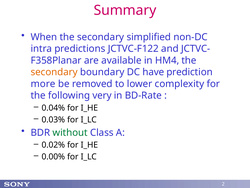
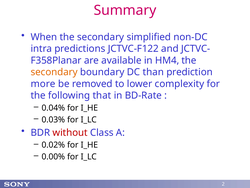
have: have -> than
very: very -> that
without colour: green -> red
